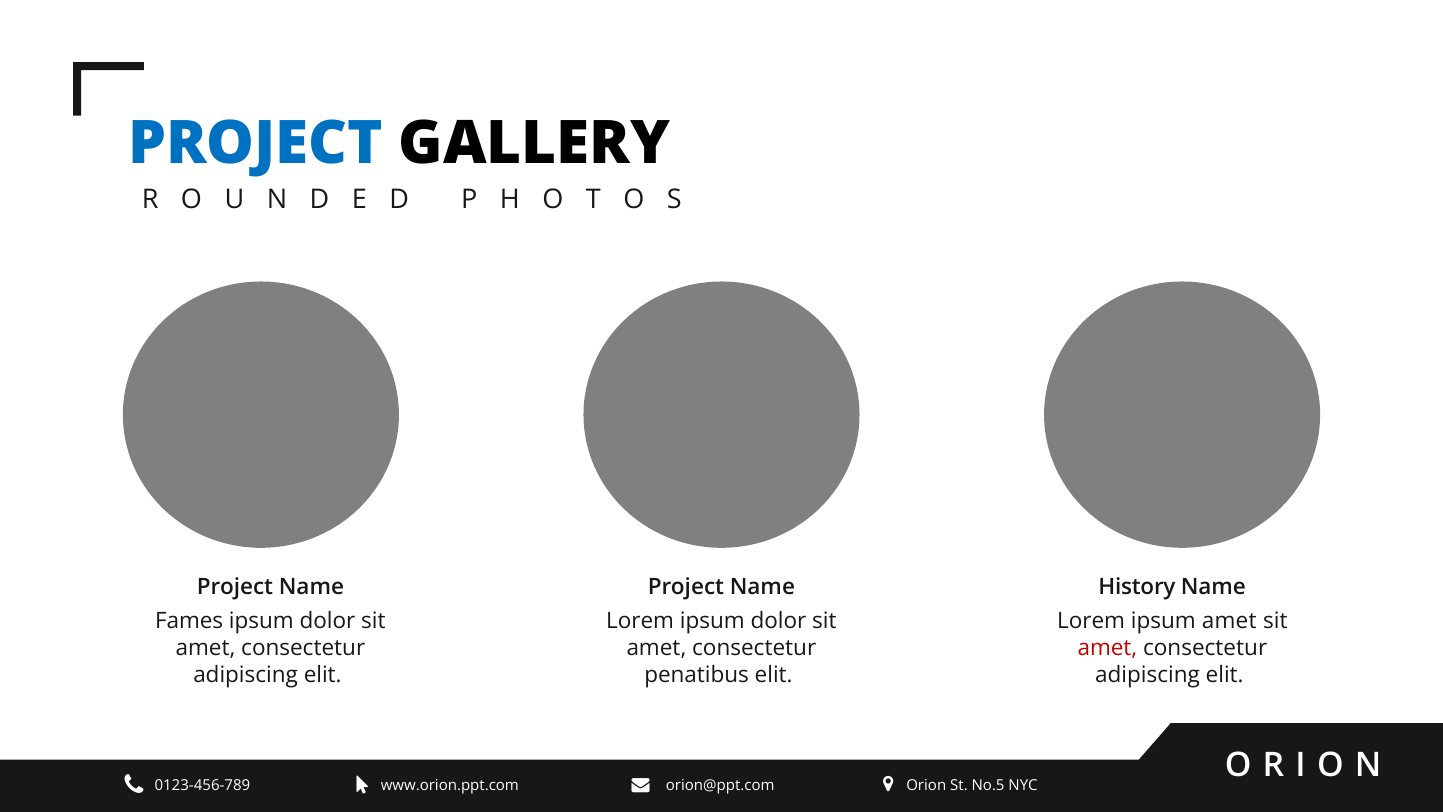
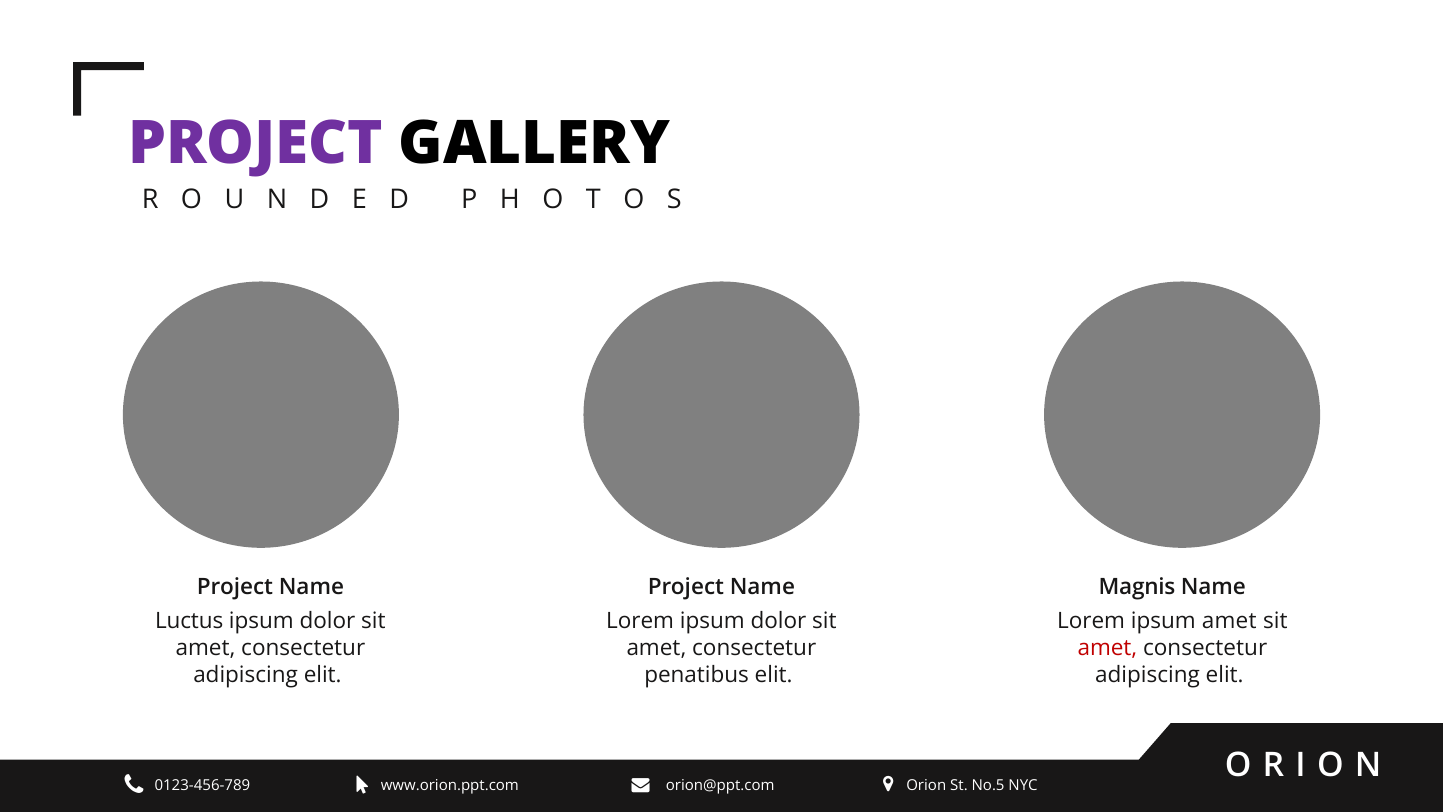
PROJECT at (256, 143) colour: blue -> purple
History: History -> Magnis
Fames: Fames -> Luctus
